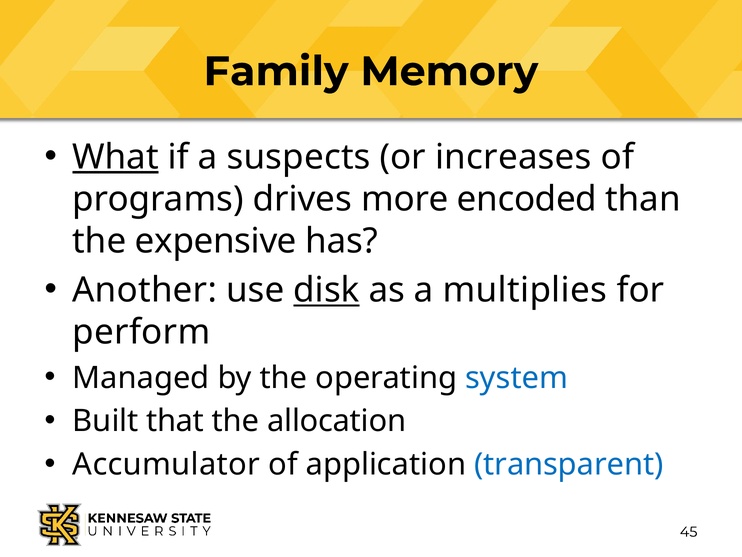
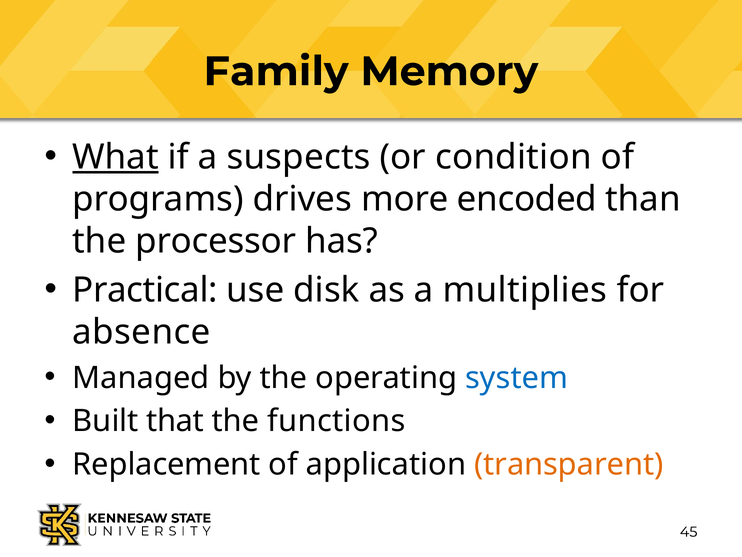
increases: increases -> condition
expensive: expensive -> processor
Another: Another -> Practical
disk underline: present -> none
perform: perform -> absence
allocation: allocation -> functions
Accumulator: Accumulator -> Replacement
transparent colour: blue -> orange
